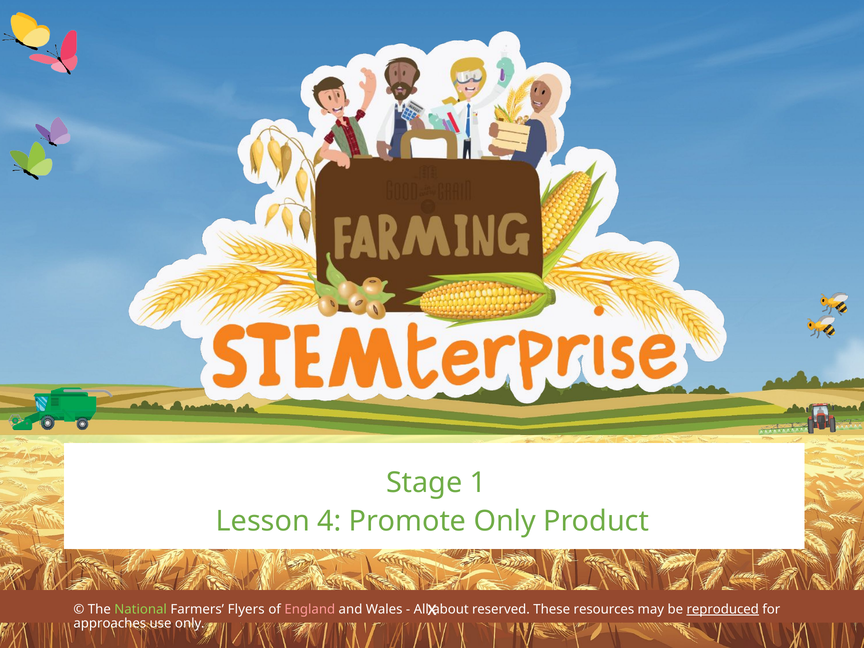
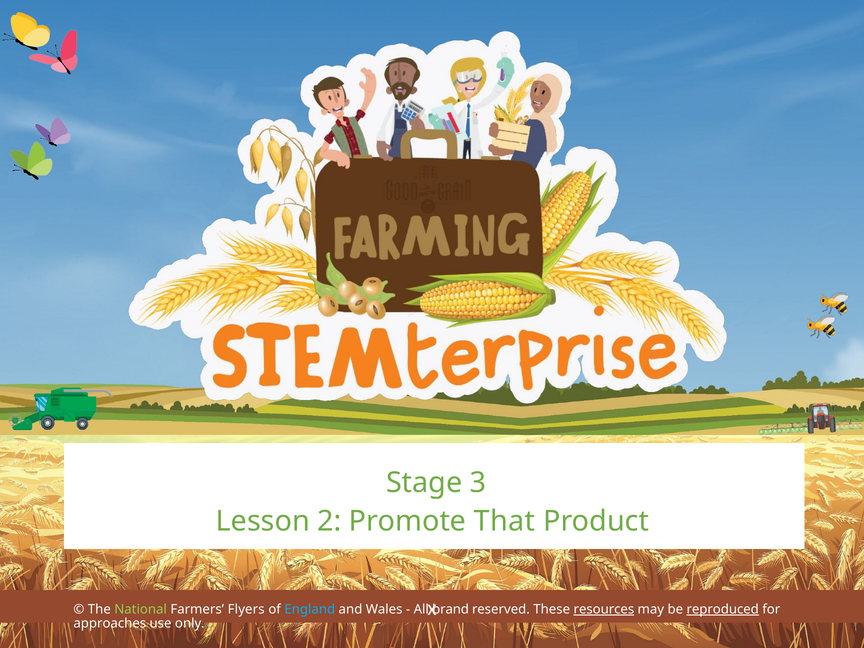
1: 1 -> 3
4: 4 -> 2
Promote Only: Only -> That
England colour: pink -> light blue
about: about -> brand
resources underline: none -> present
